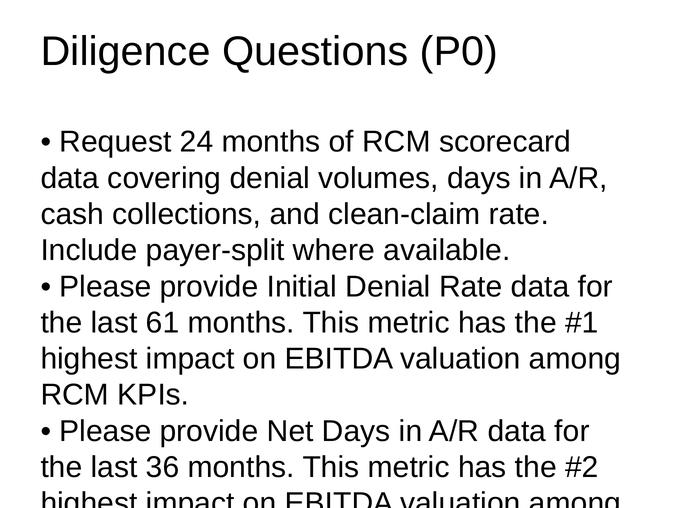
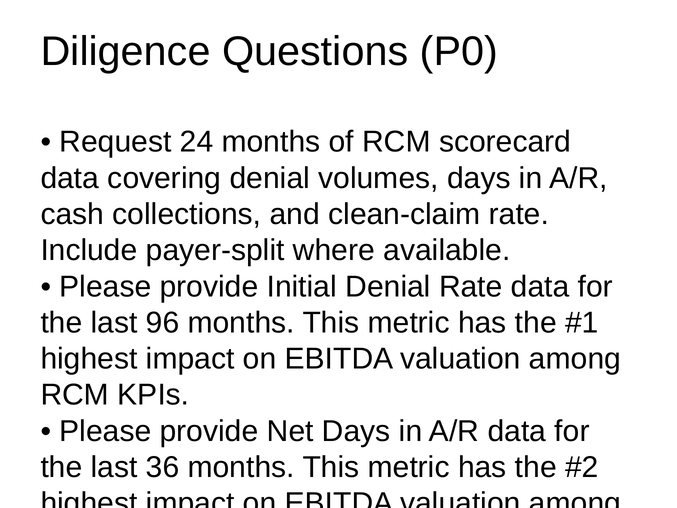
61: 61 -> 96
